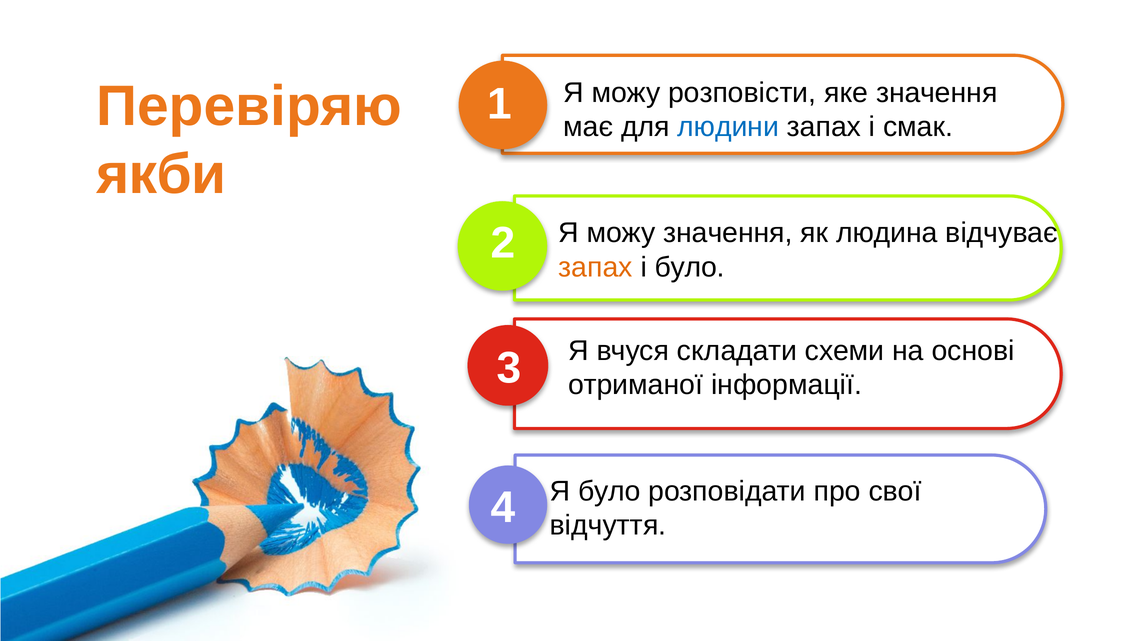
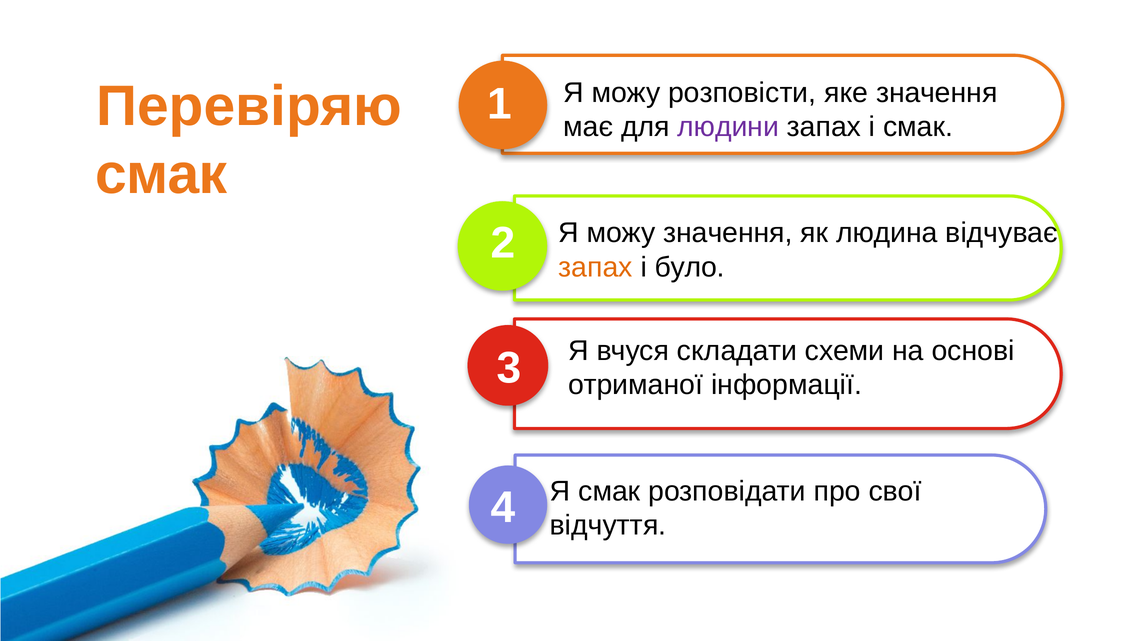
людини colour: blue -> purple
якби at (161, 175): якби -> смак
Я було: було -> смак
